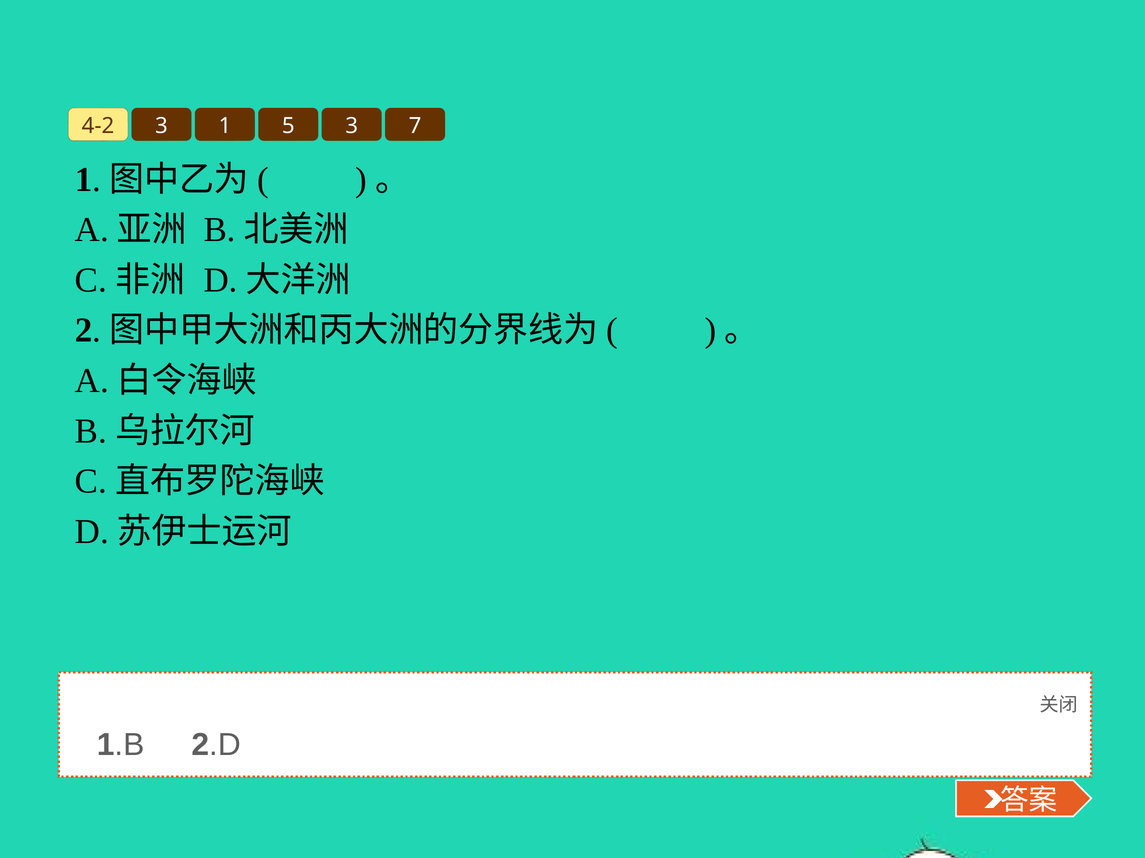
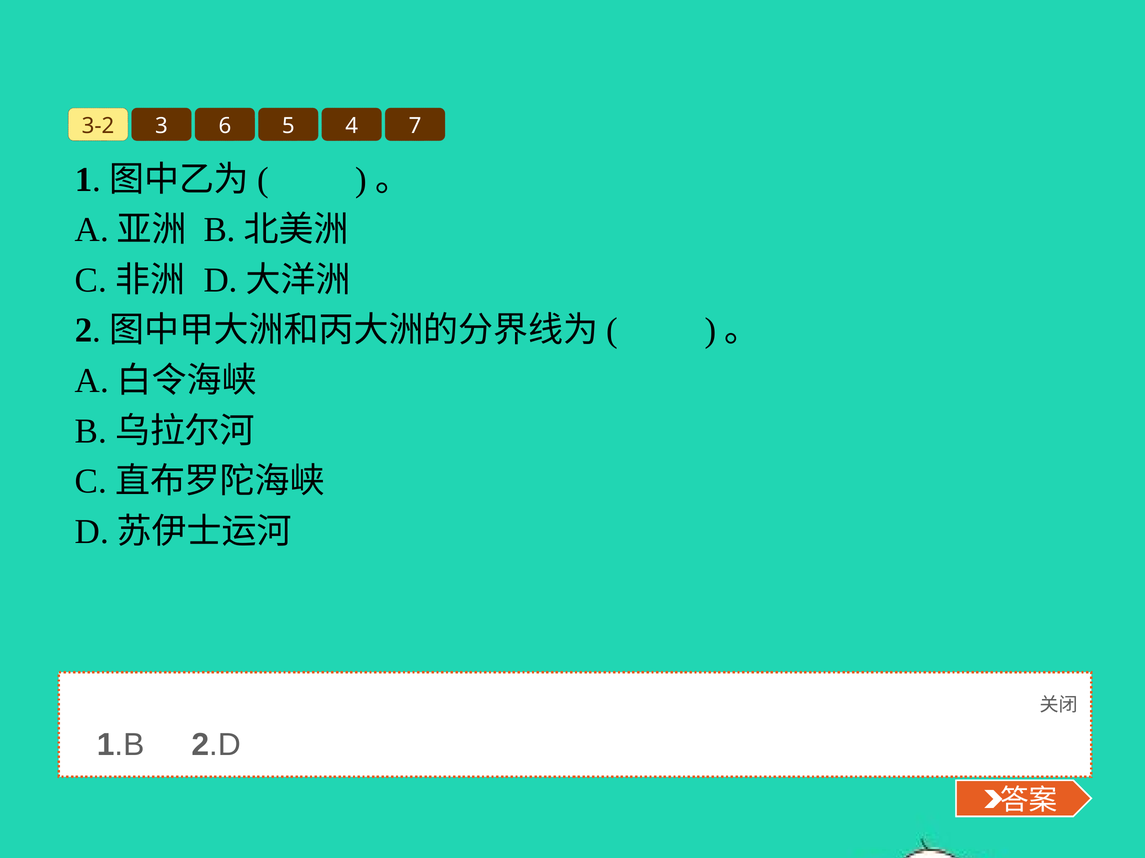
4-2: 4-2 -> 3-2
1: 1 -> 6
5 3: 3 -> 4
